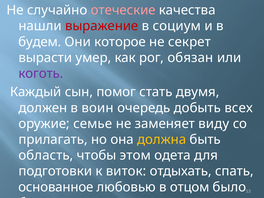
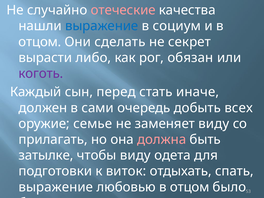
выражение at (102, 26) colour: red -> blue
будем at (40, 42): будем -> отцом
которое: которое -> сделать
умер: умер -> либо
помог: помог -> перед
двумя: двумя -> иначе
воин: воин -> сами
должна colour: yellow -> pink
область: область -> затылке
чтобы этом: этом -> виду
основанное at (56, 187): основанное -> выражение
